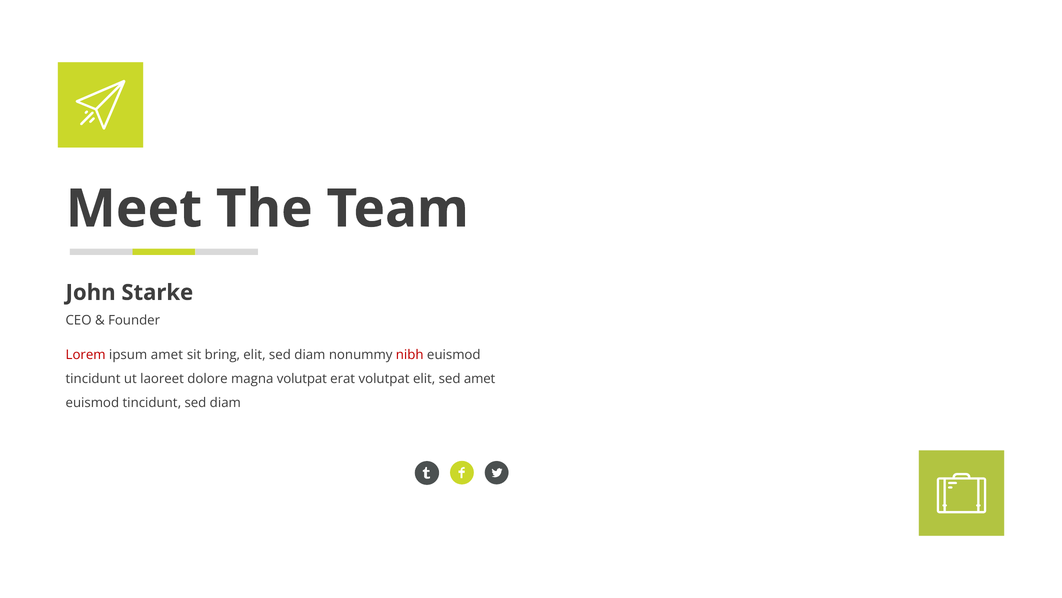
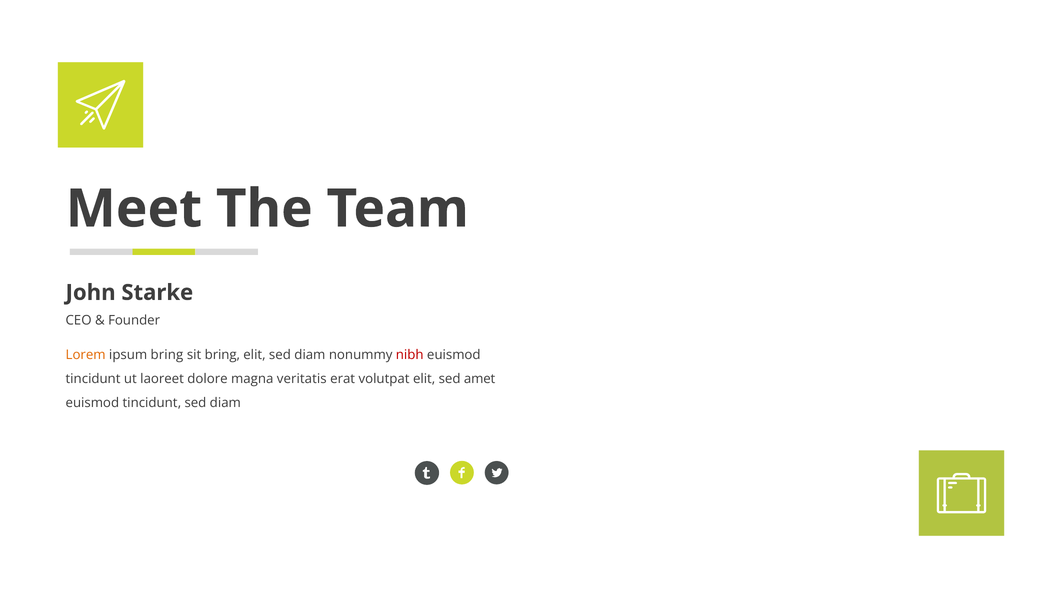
Lorem colour: red -> orange
ipsum amet: amet -> bring
magna volutpat: volutpat -> veritatis
